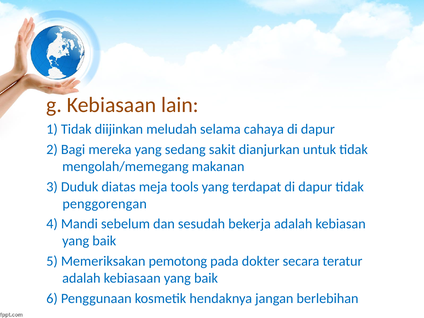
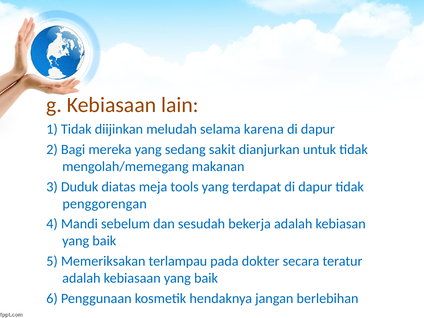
cahaya: cahaya -> karena
pemotong: pemotong -> terlampau
